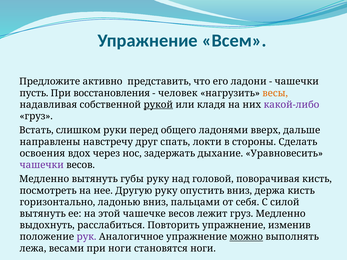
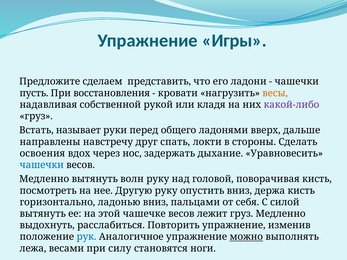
Всем: Всем -> Игры
активно: активно -> сделаем
человек: человек -> кровати
рукой underline: present -> none
слишком: слишком -> называет
чашечки at (42, 165) colour: purple -> blue
губы: губы -> волн
рук colour: purple -> blue
при ноги: ноги -> силу
